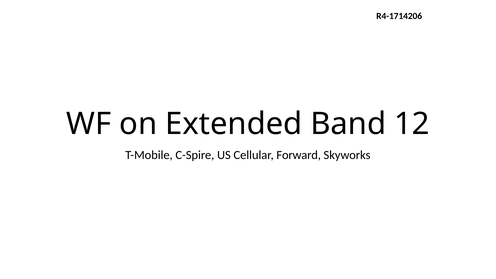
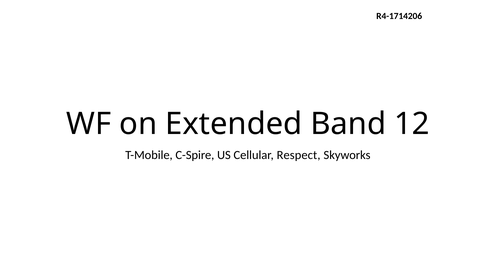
Forward: Forward -> Respect
